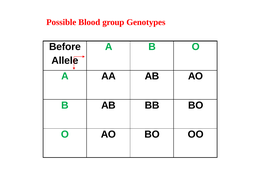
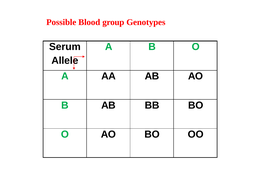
Before: Before -> Serum
